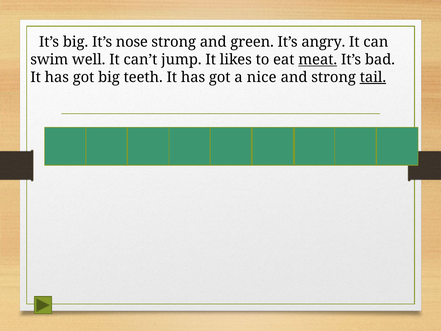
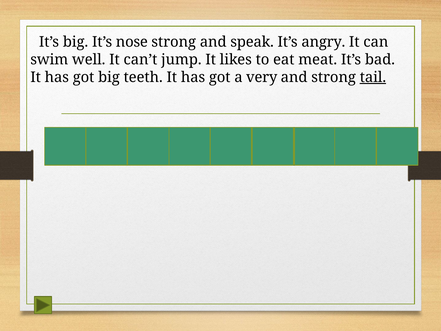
green: green -> speak
meat underline: present -> none
nice: nice -> very
